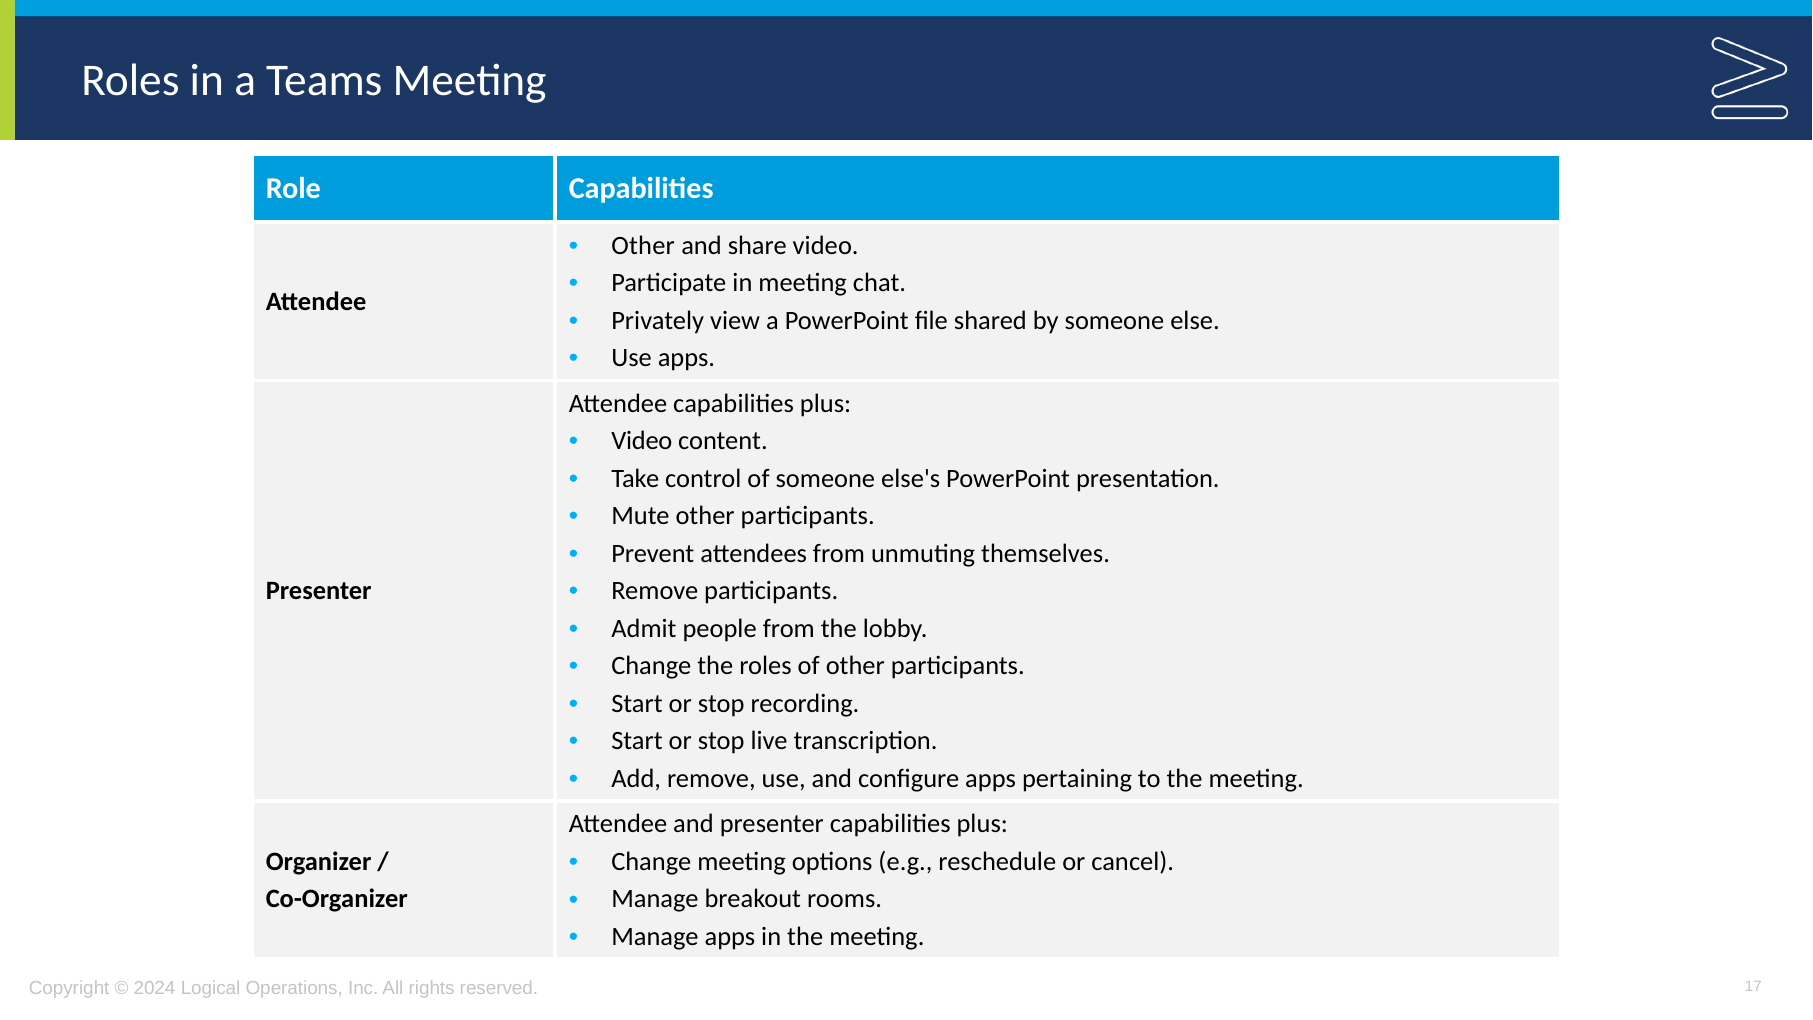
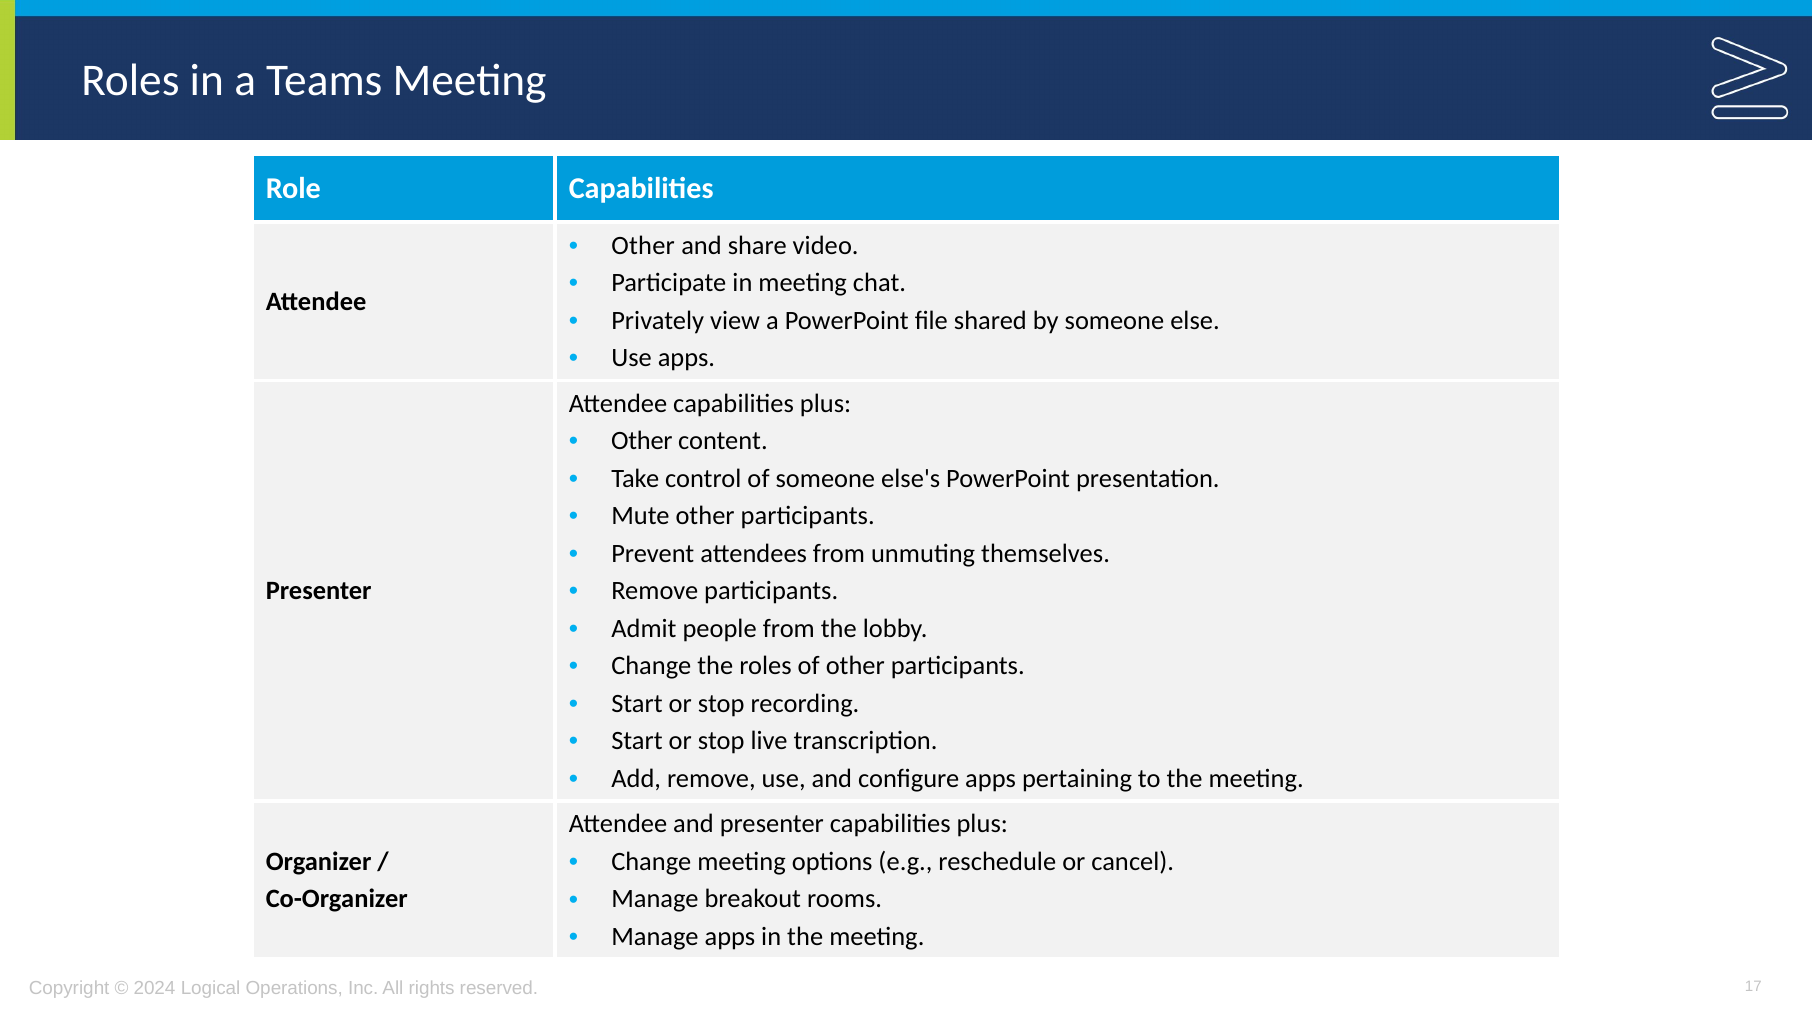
Video at (642, 441): Video -> Other
